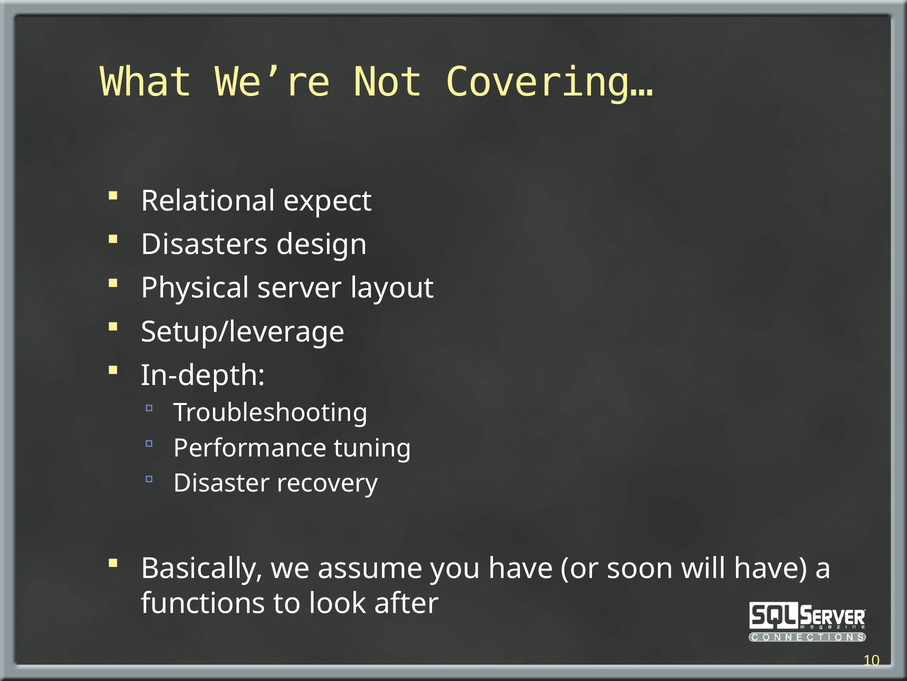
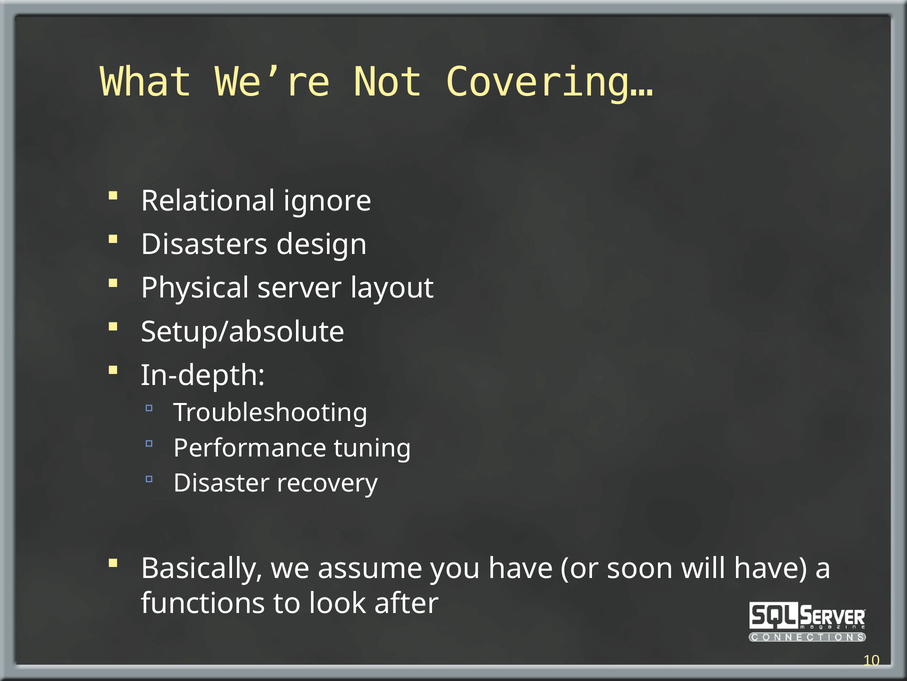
expect: expect -> ignore
Setup/leverage: Setup/leverage -> Setup/absolute
